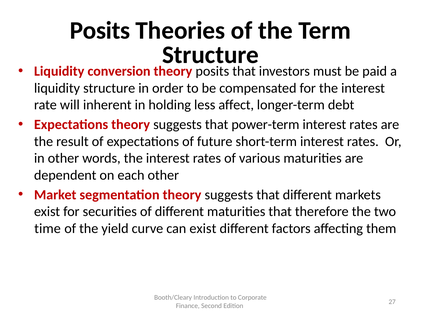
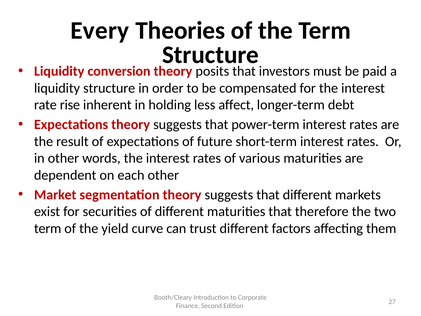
Posits at (100, 31): Posits -> Every
will: will -> rise
time at (48, 228): time -> term
can exist: exist -> trust
